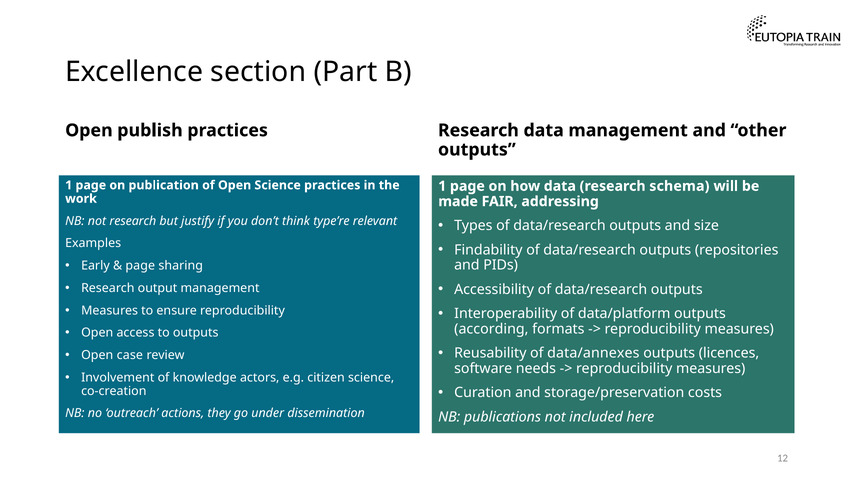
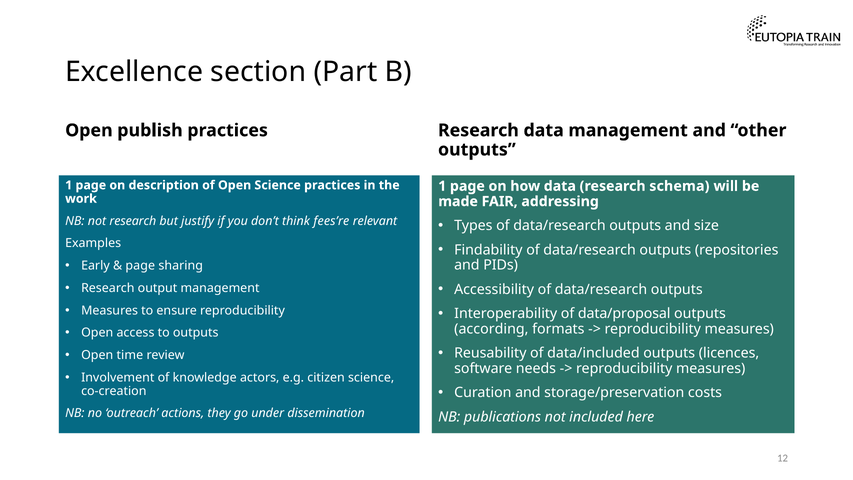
publication: publication -> description
type’re: type’re -> fees’re
data/platform: data/platform -> data/proposal
data/annexes: data/annexes -> data/included
case: case -> time
